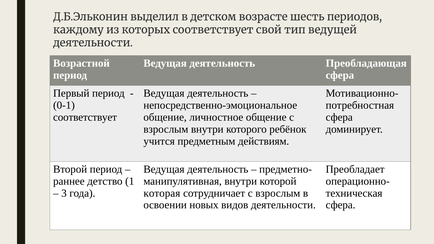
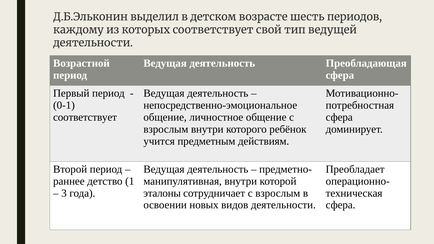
которая: которая -> эталоны
